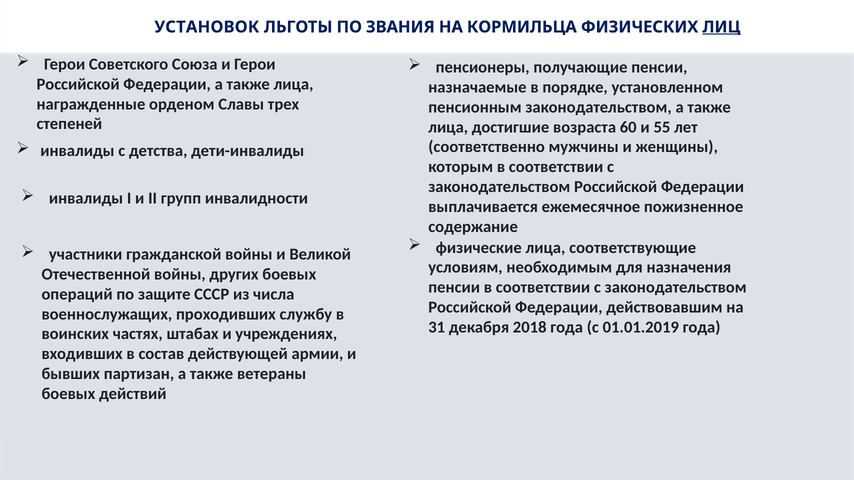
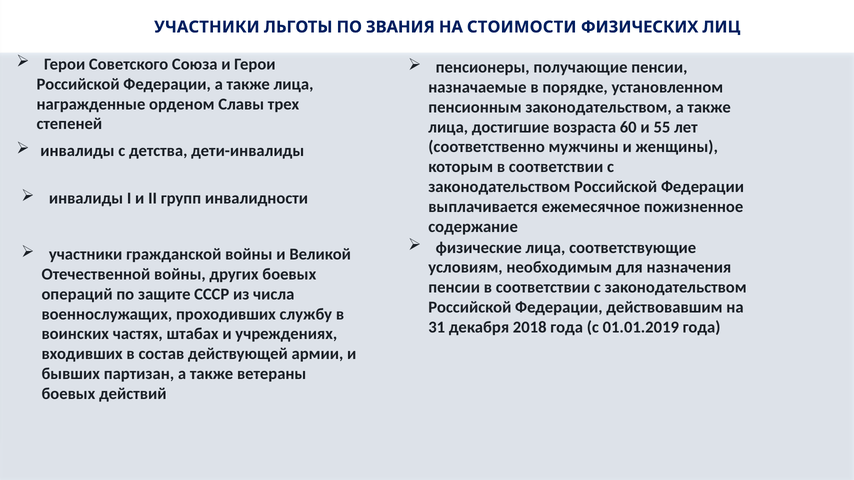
УСТАНОВОК at (207, 27): УСТАНОВОК -> УЧАСТНИКИ
КОРМИЛЬЦА: КОРМИЛЬЦА -> СТОИМОСТИ
ЛИЦ underline: present -> none
